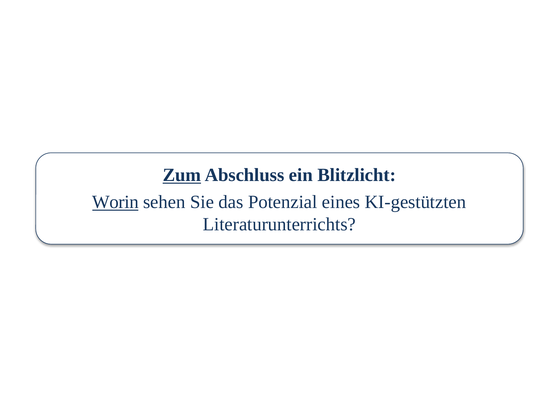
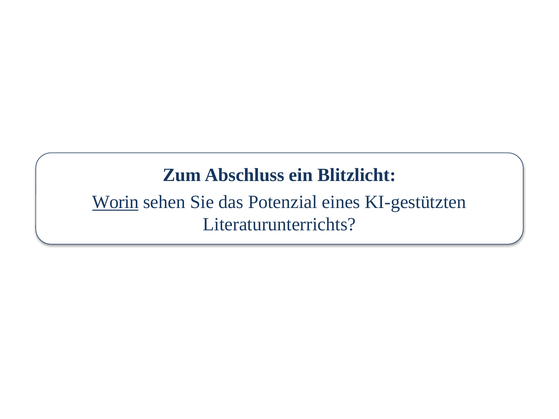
Zum underline: present -> none
